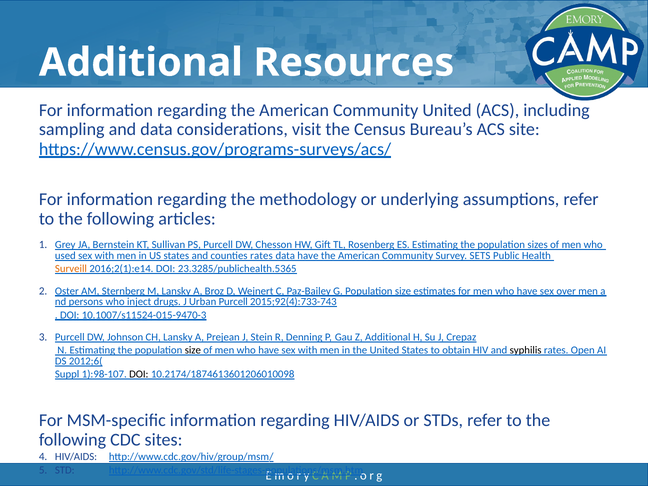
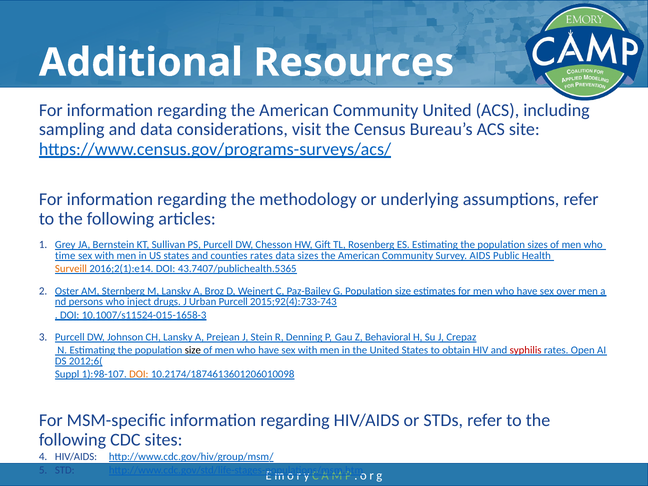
used: used -> time
data have: have -> sizes
SETS: SETS -> AIDS
23.3285/publichealth.5365: 23.3285/publichealth.5365 -> 43.7407/publichealth.5365
10.1007/s11524-015-9470-3: 10.1007/s11524-015-9470-3 -> 10.1007/s11524-015-1658-3
Z Additional: Additional -> Behavioral
syphilis colour: black -> red
DOI at (139, 374) colour: black -> orange
